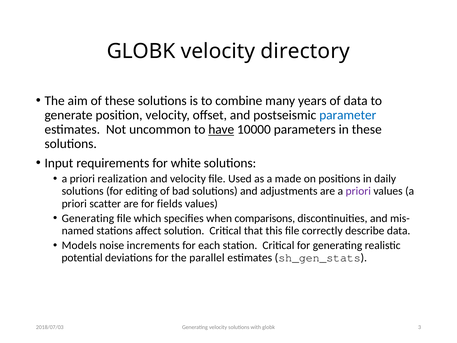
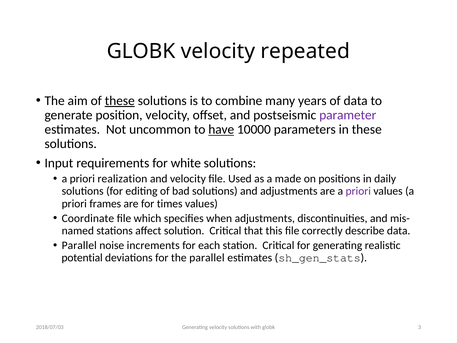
directory: directory -> repeated
these at (120, 101) underline: none -> present
parameter colour: blue -> purple
scatter: scatter -> frames
fields: fields -> times
Generating at (88, 218): Generating -> Coordinate
when comparisons: comparisons -> adjustments
Models at (79, 245): Models -> Parallel
